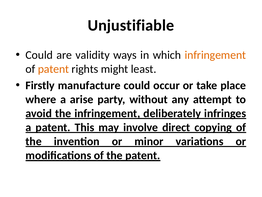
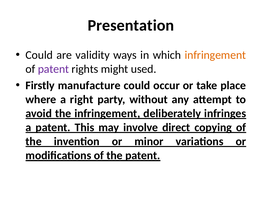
Unjustifiable: Unjustifiable -> Presentation
patent at (53, 69) colour: orange -> purple
least: least -> used
arise: arise -> right
